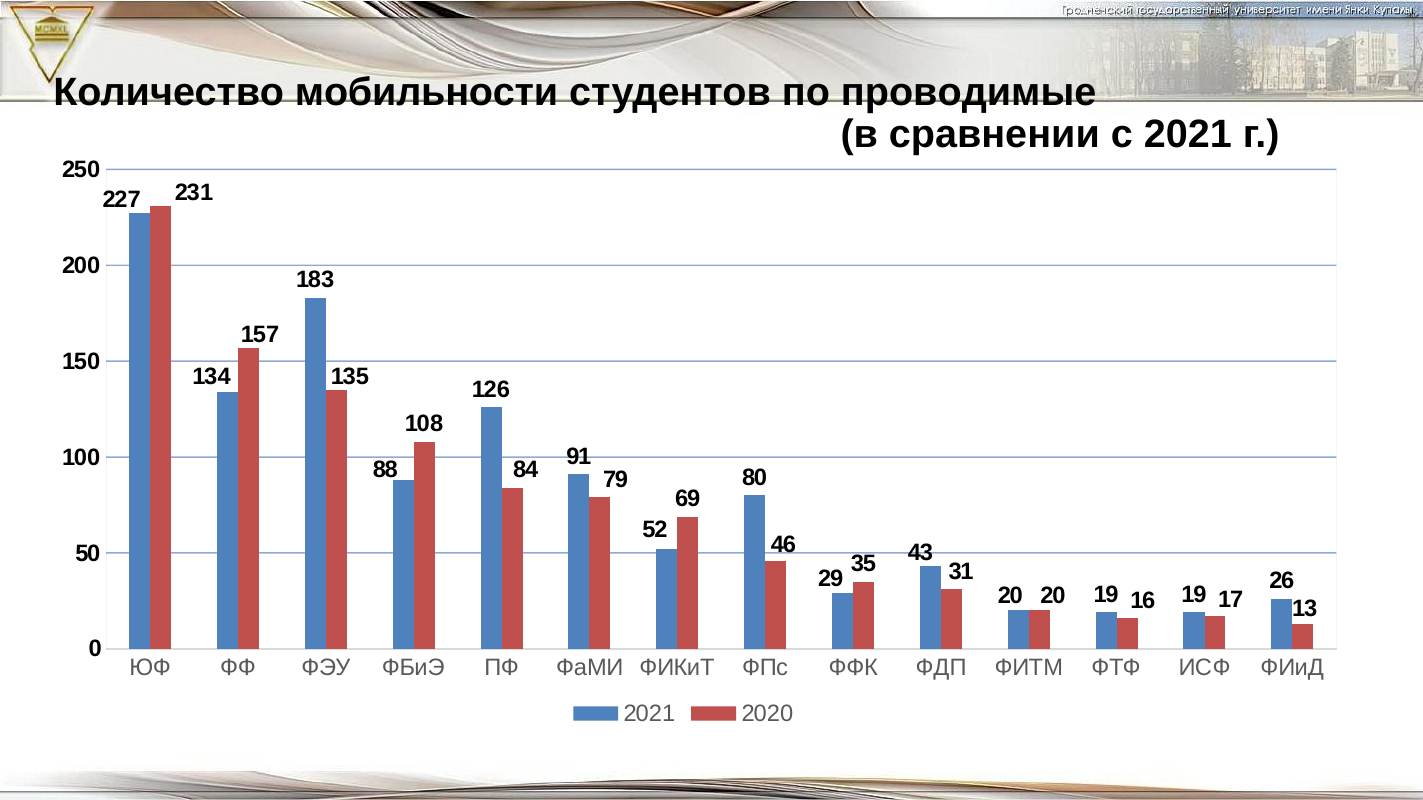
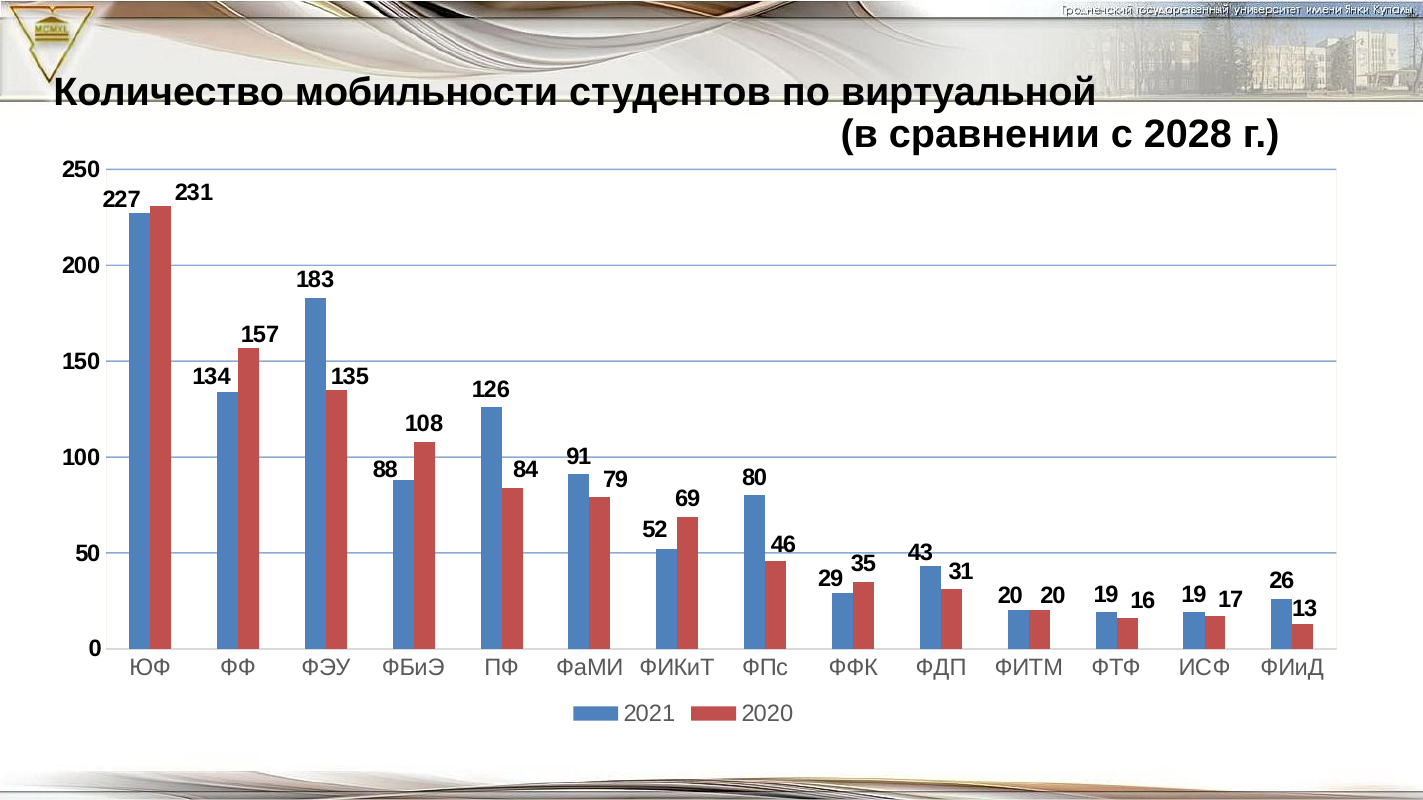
проводимые: проводимые -> виртуальной
с 2021: 2021 -> 2028
